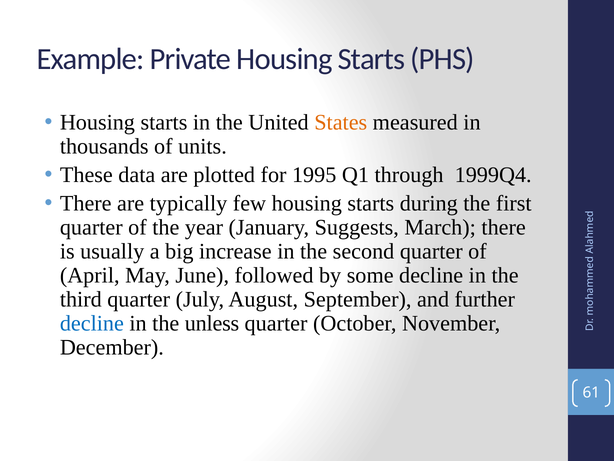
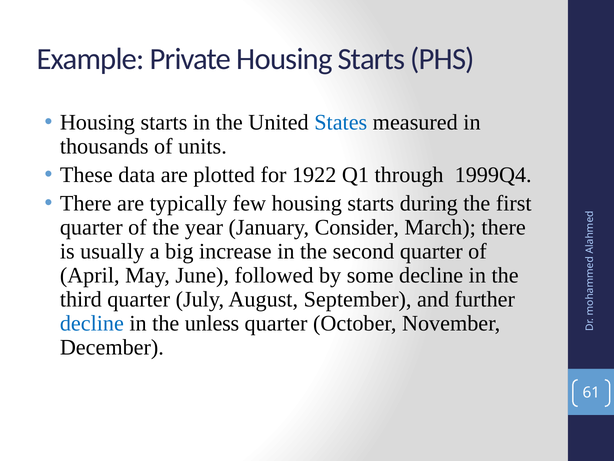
States colour: orange -> blue
1995: 1995 -> 1922
Suggests: Suggests -> Consider
